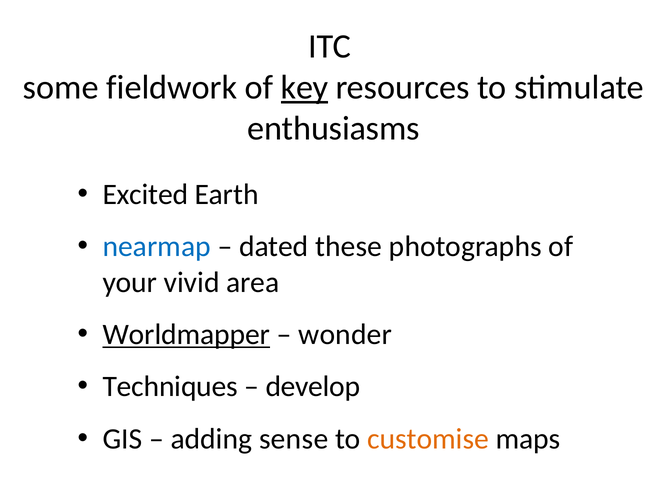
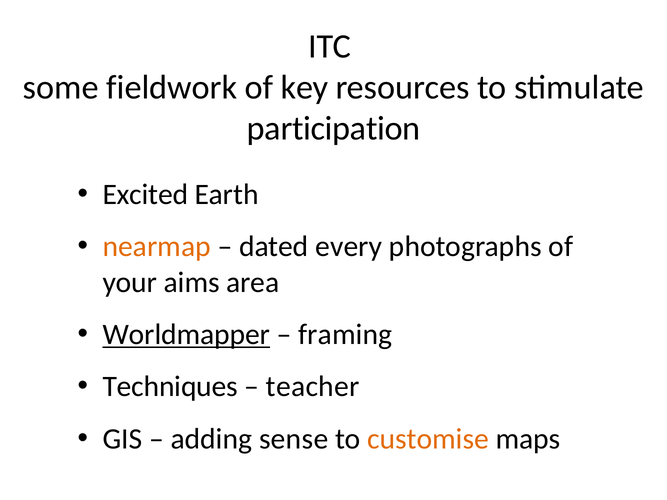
key underline: present -> none
enthusiasms: enthusiasms -> participation
nearmap colour: blue -> orange
these: these -> every
vivid: vivid -> aims
wonder: wonder -> framing
develop: develop -> teacher
